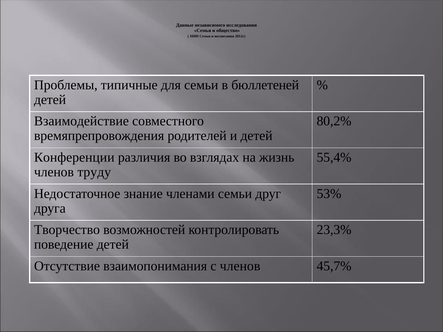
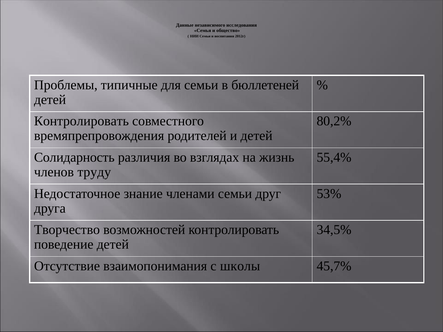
Взаимодействие at (81, 121): Взаимодействие -> Контролировать
Конференции: Конференции -> Солидарность
23,3%: 23,3% -> 34,5%
с членов: членов -> школы
